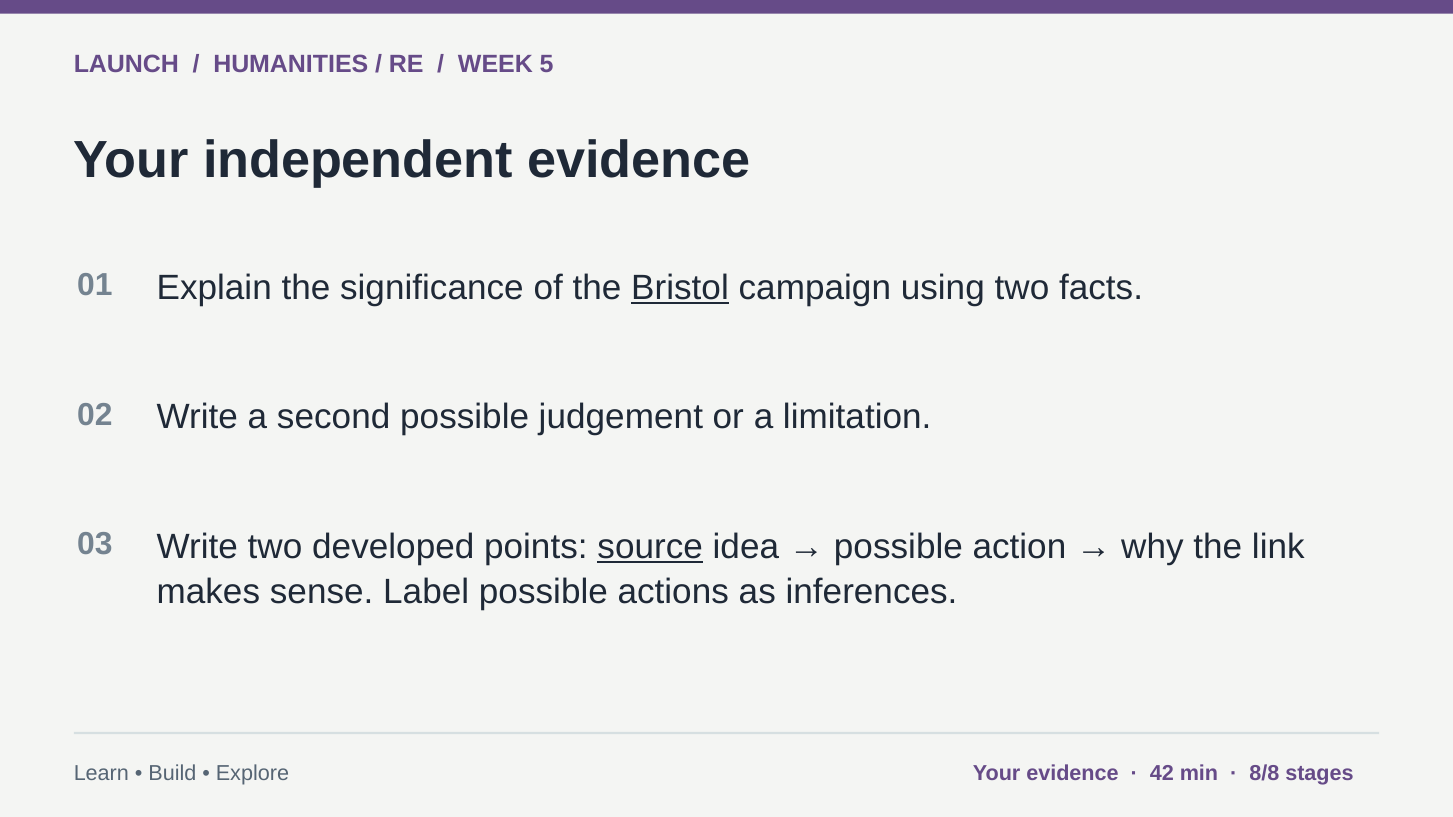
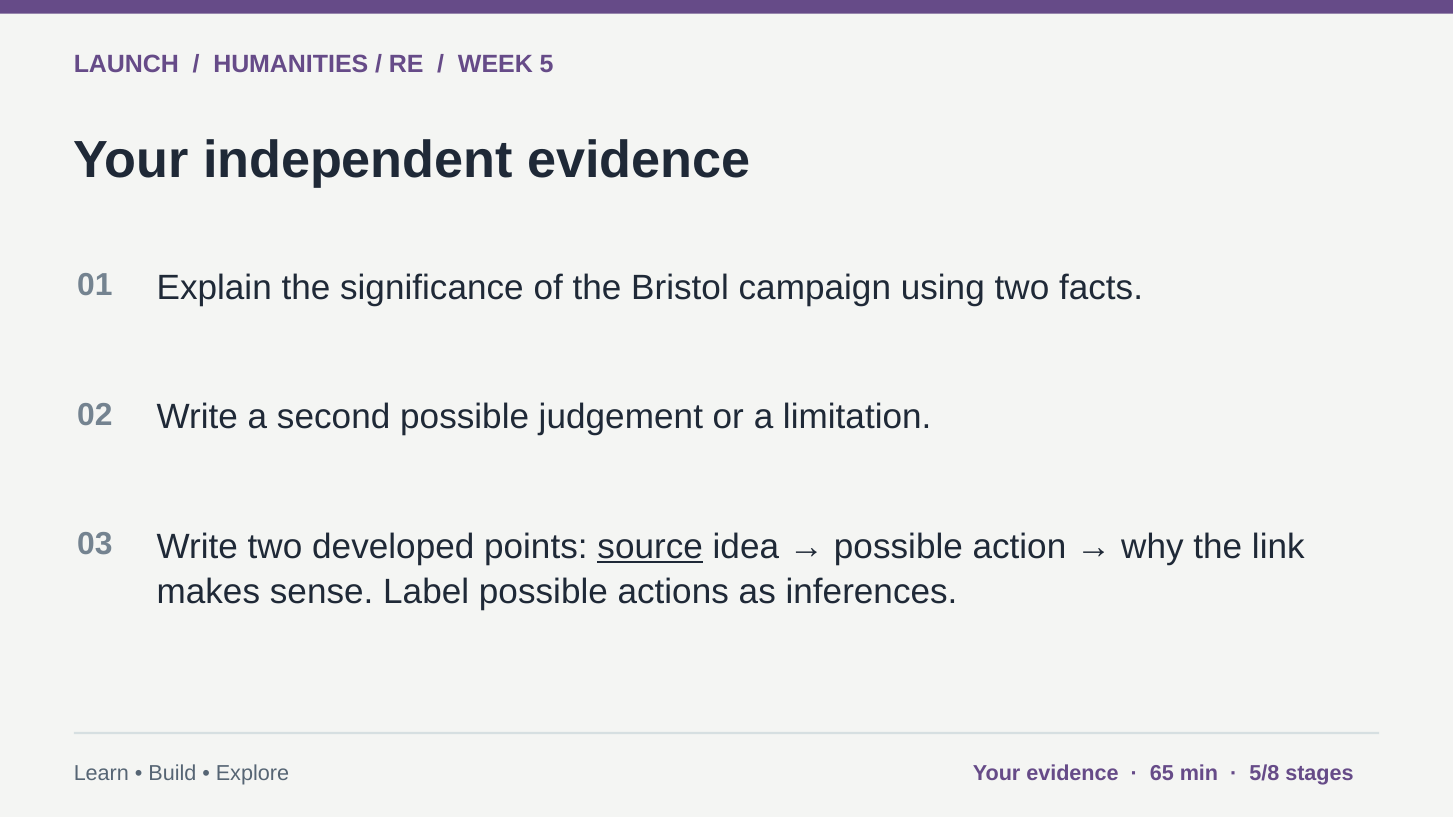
Bristol underline: present -> none
42: 42 -> 65
8/8: 8/8 -> 5/8
